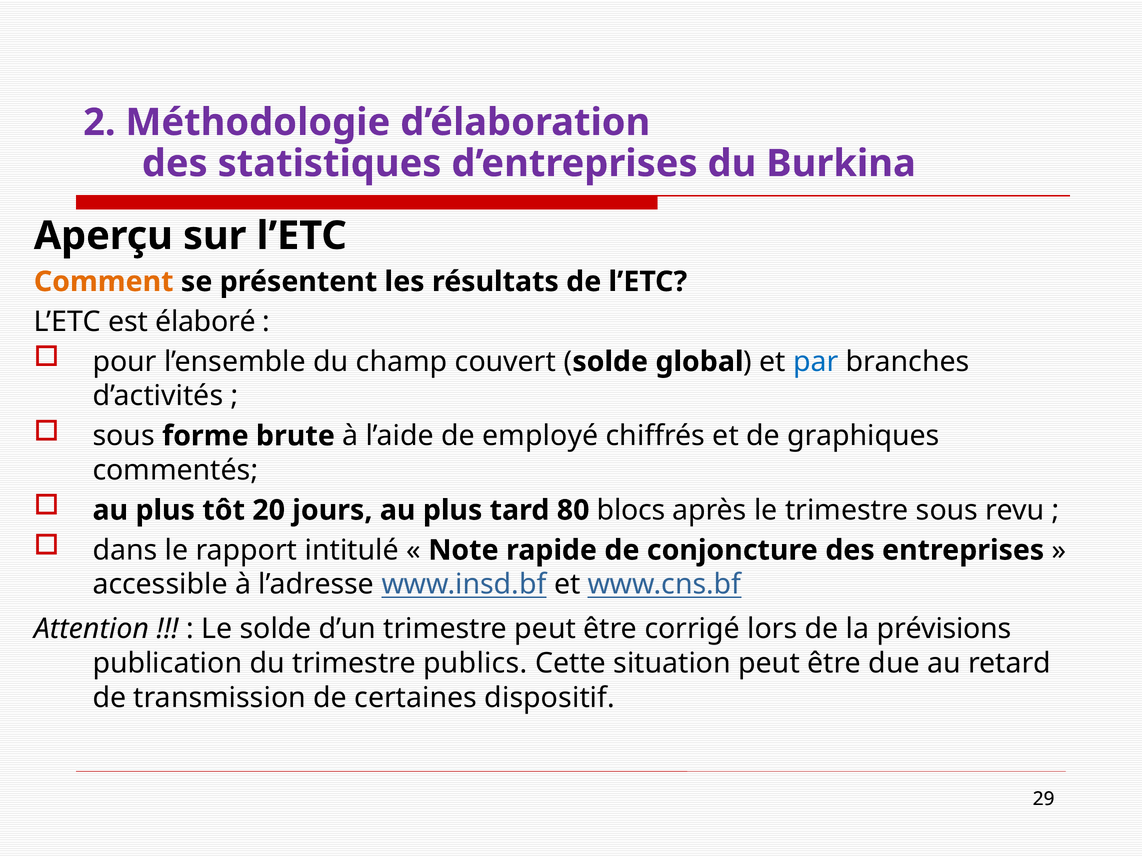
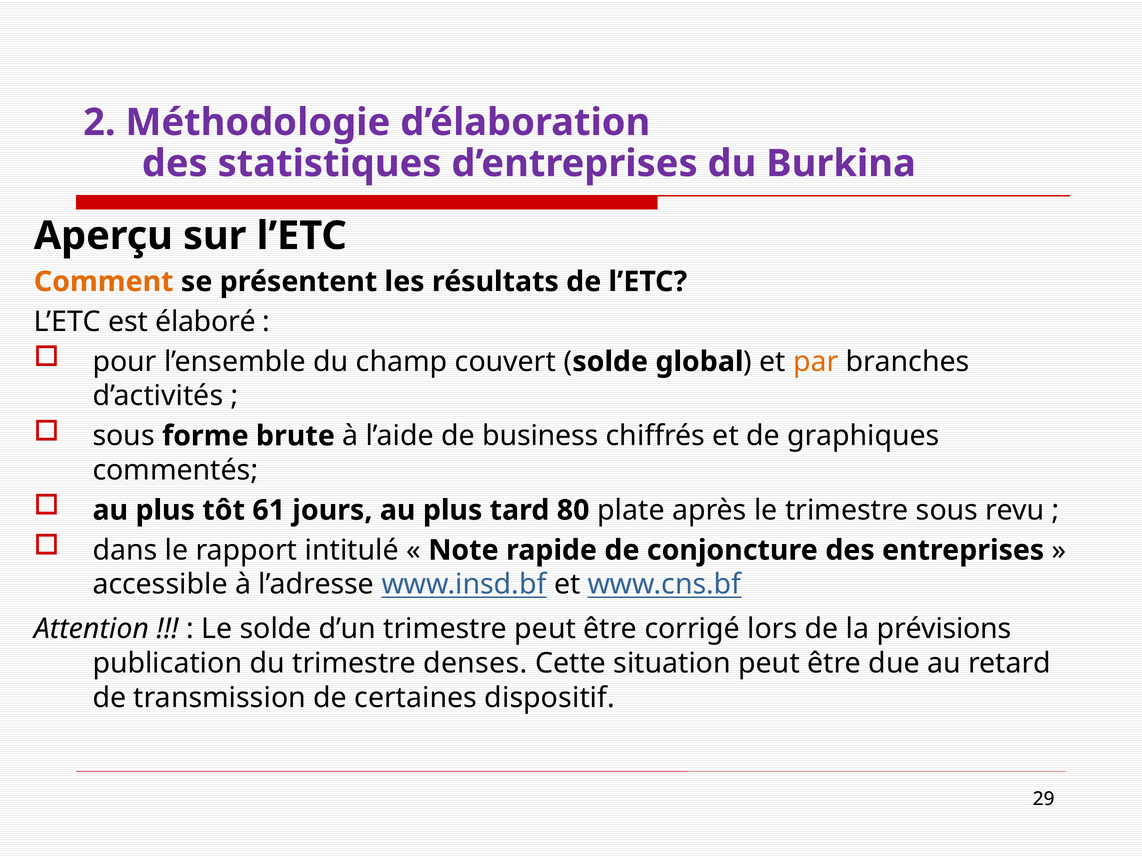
par colour: blue -> orange
employé: employé -> business
20: 20 -> 61
blocs: blocs -> plate
publics: publics -> denses
